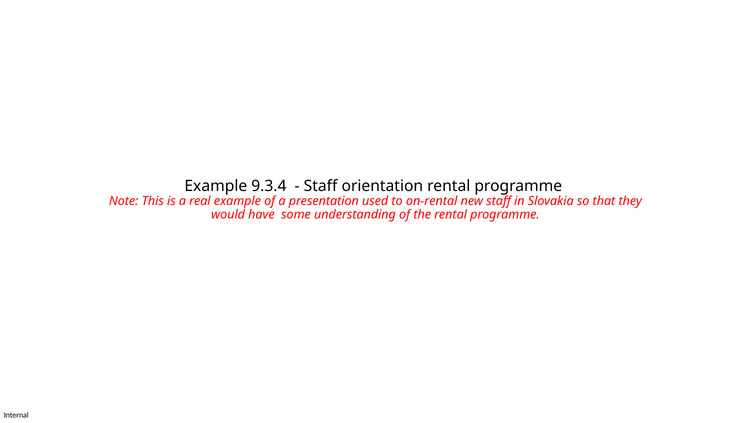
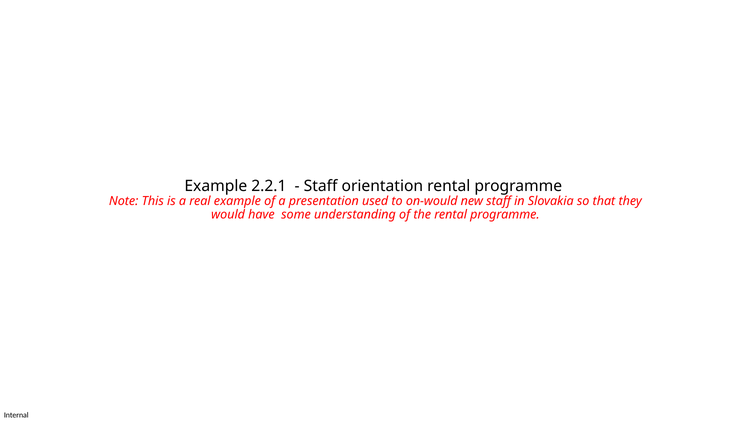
9.3.4: 9.3.4 -> 2.2.1
on-rental: on-rental -> on-would
